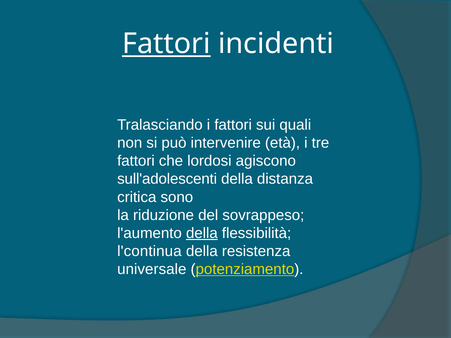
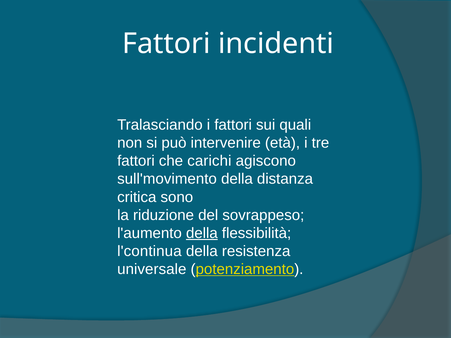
Fattori at (166, 44) underline: present -> none
lordosi: lordosi -> carichi
sull'adolescenti: sull'adolescenti -> sull'movimento
